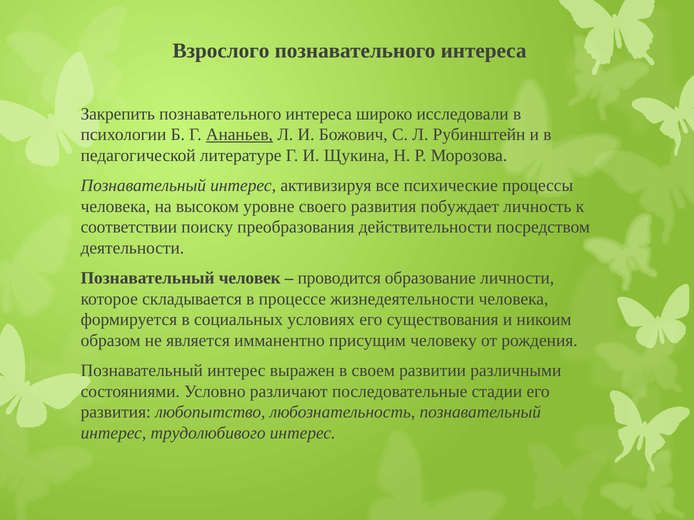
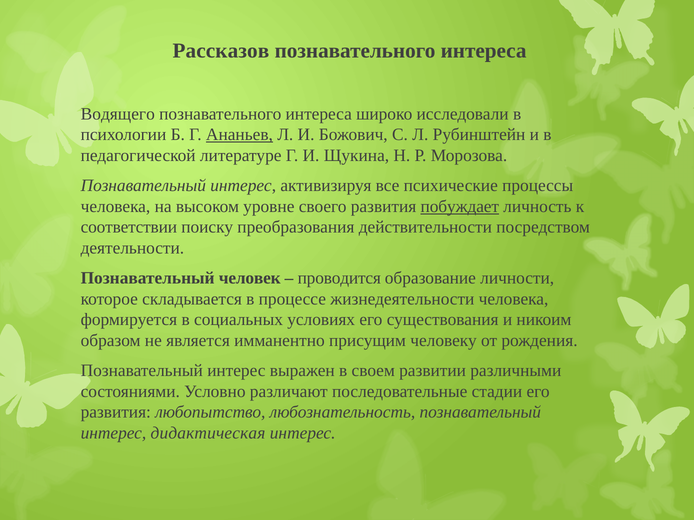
Взрослого: Взрослого -> Рассказов
Закрепить: Закрепить -> Водящего
побуждает underline: none -> present
трудолюбивого: трудолюбивого -> дидактическая
